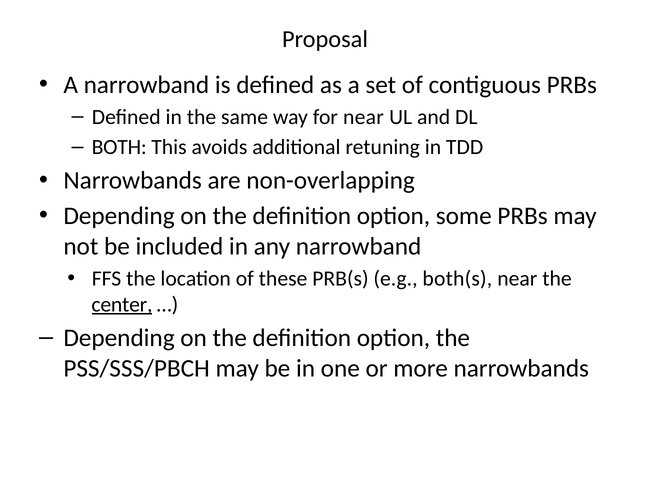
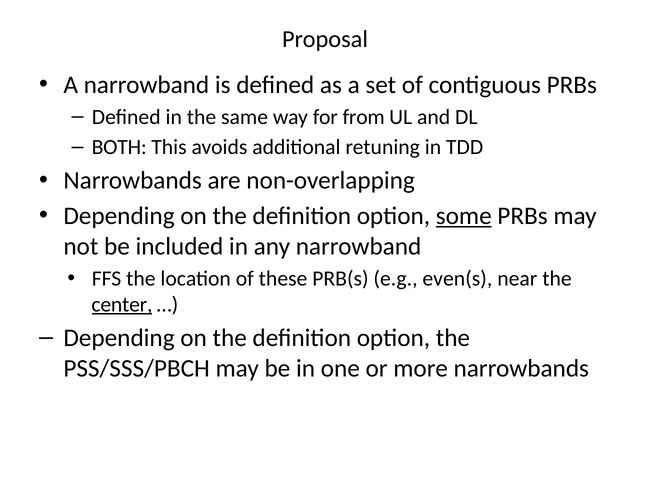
for near: near -> from
some underline: none -> present
both(s: both(s -> even(s
